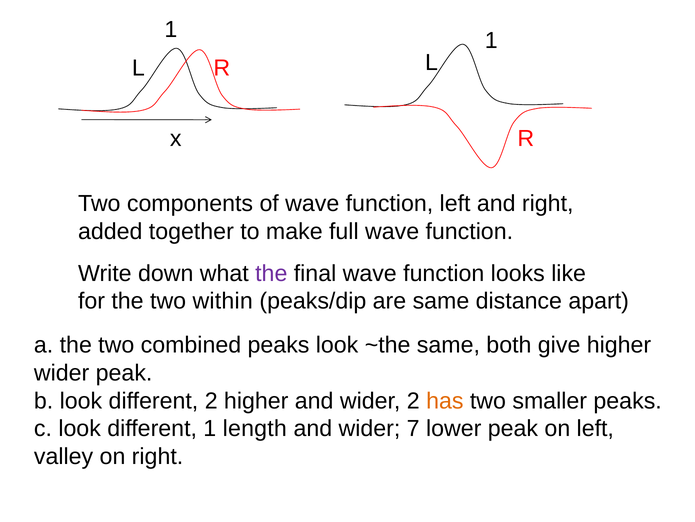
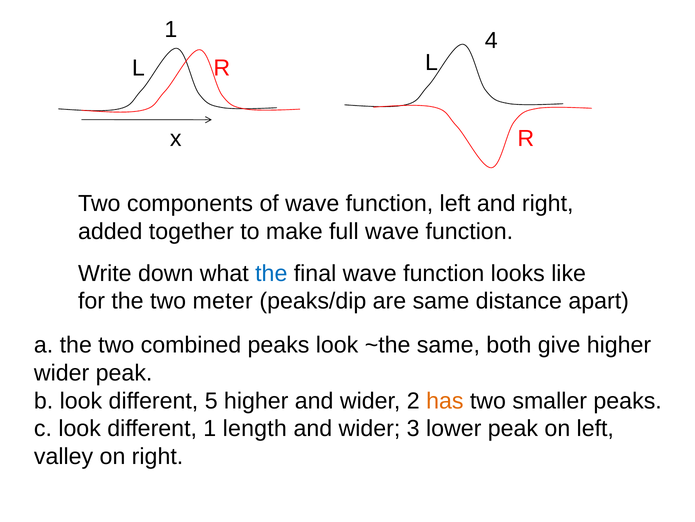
1 1: 1 -> 4
the at (271, 273) colour: purple -> blue
within: within -> meter
different 2: 2 -> 5
7: 7 -> 3
